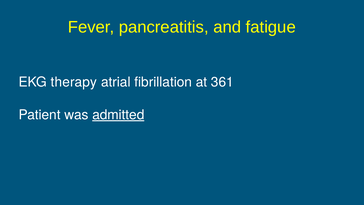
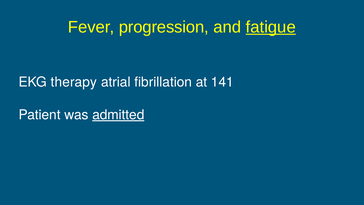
pancreatitis: pancreatitis -> progression
fatigue underline: none -> present
361: 361 -> 141
